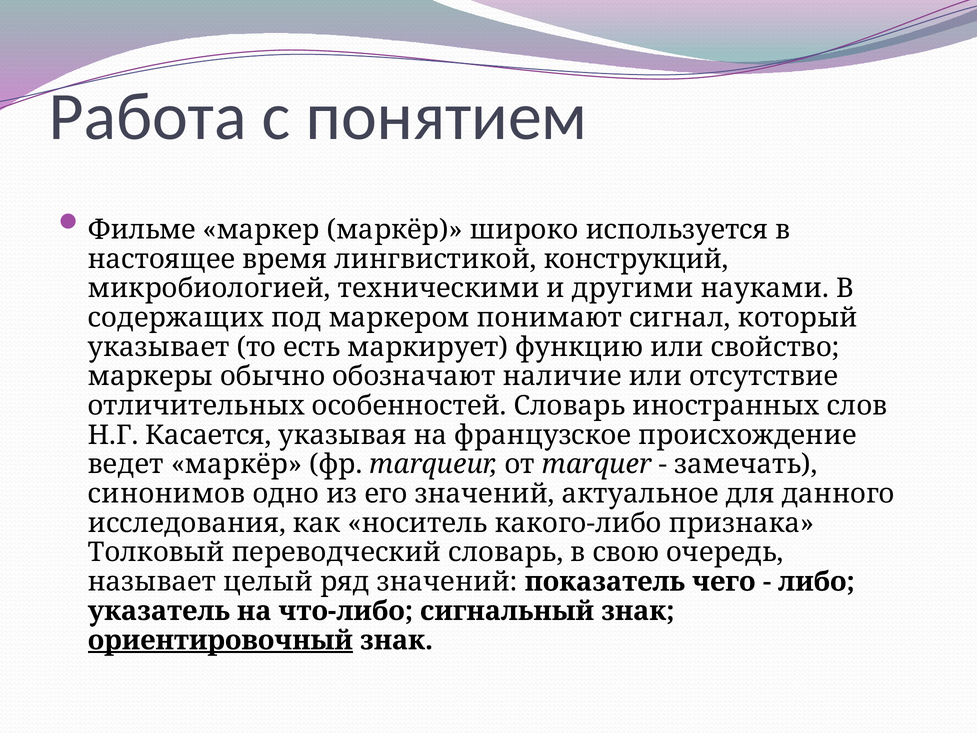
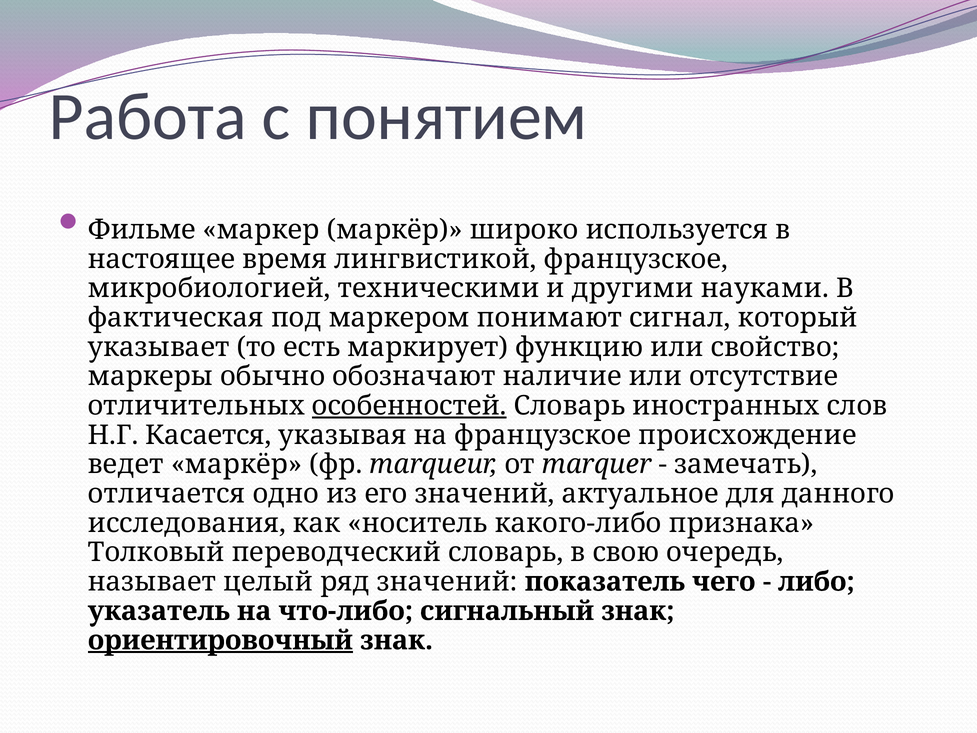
лингвистикой конструкций: конструкций -> французское
содержащих: содержащих -> фактическая
особенностей underline: none -> present
синонимов: синонимов -> отличается
